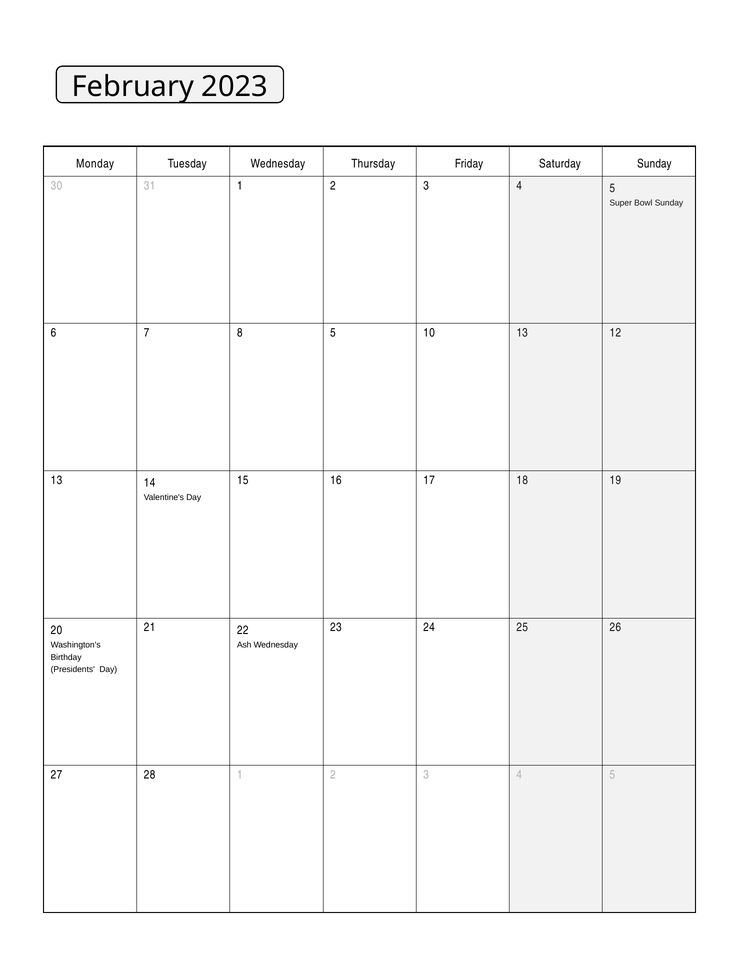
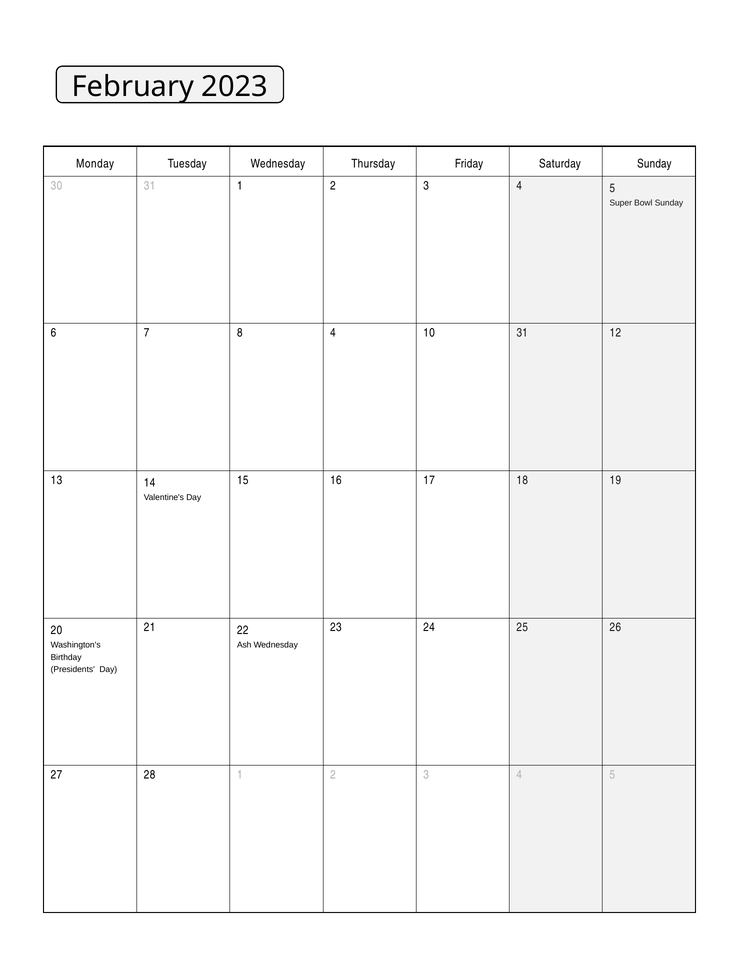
8 5: 5 -> 4
10 13: 13 -> 31
